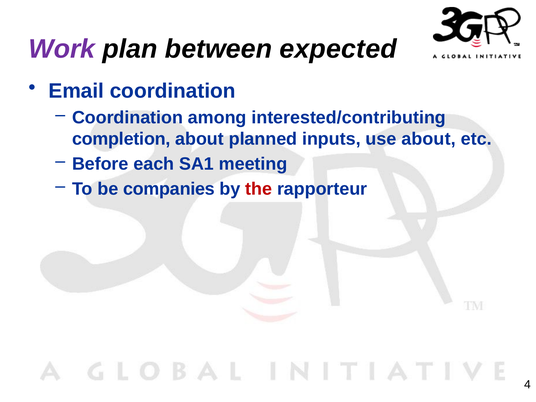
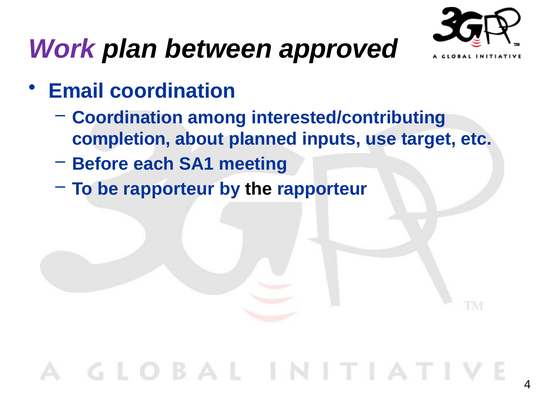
expected: expected -> approved
use about: about -> target
be companies: companies -> rapporteur
the colour: red -> black
